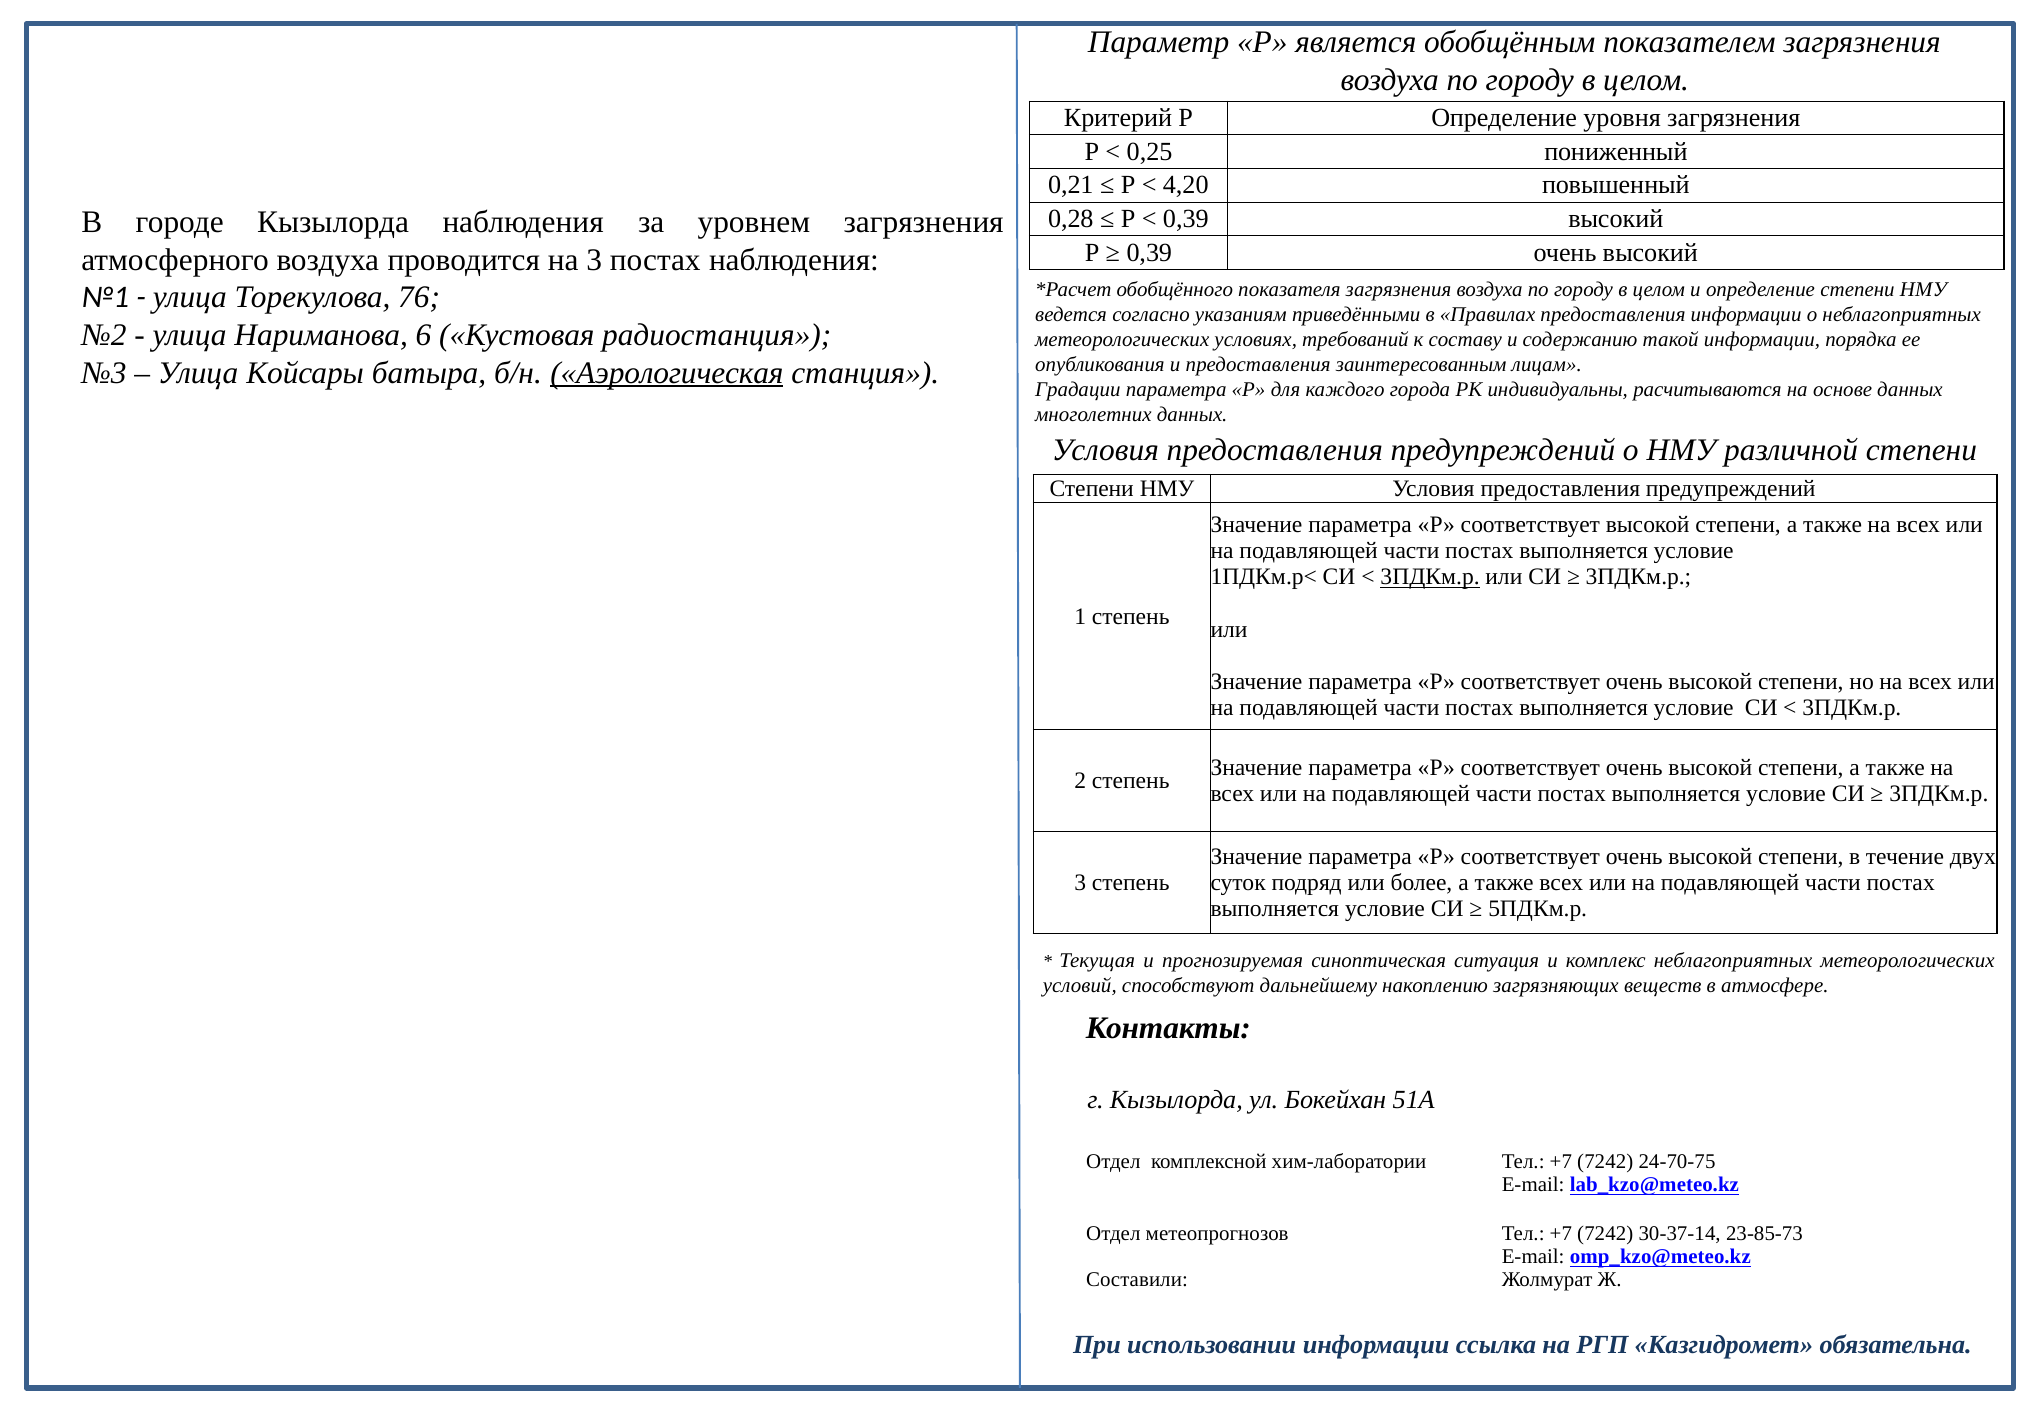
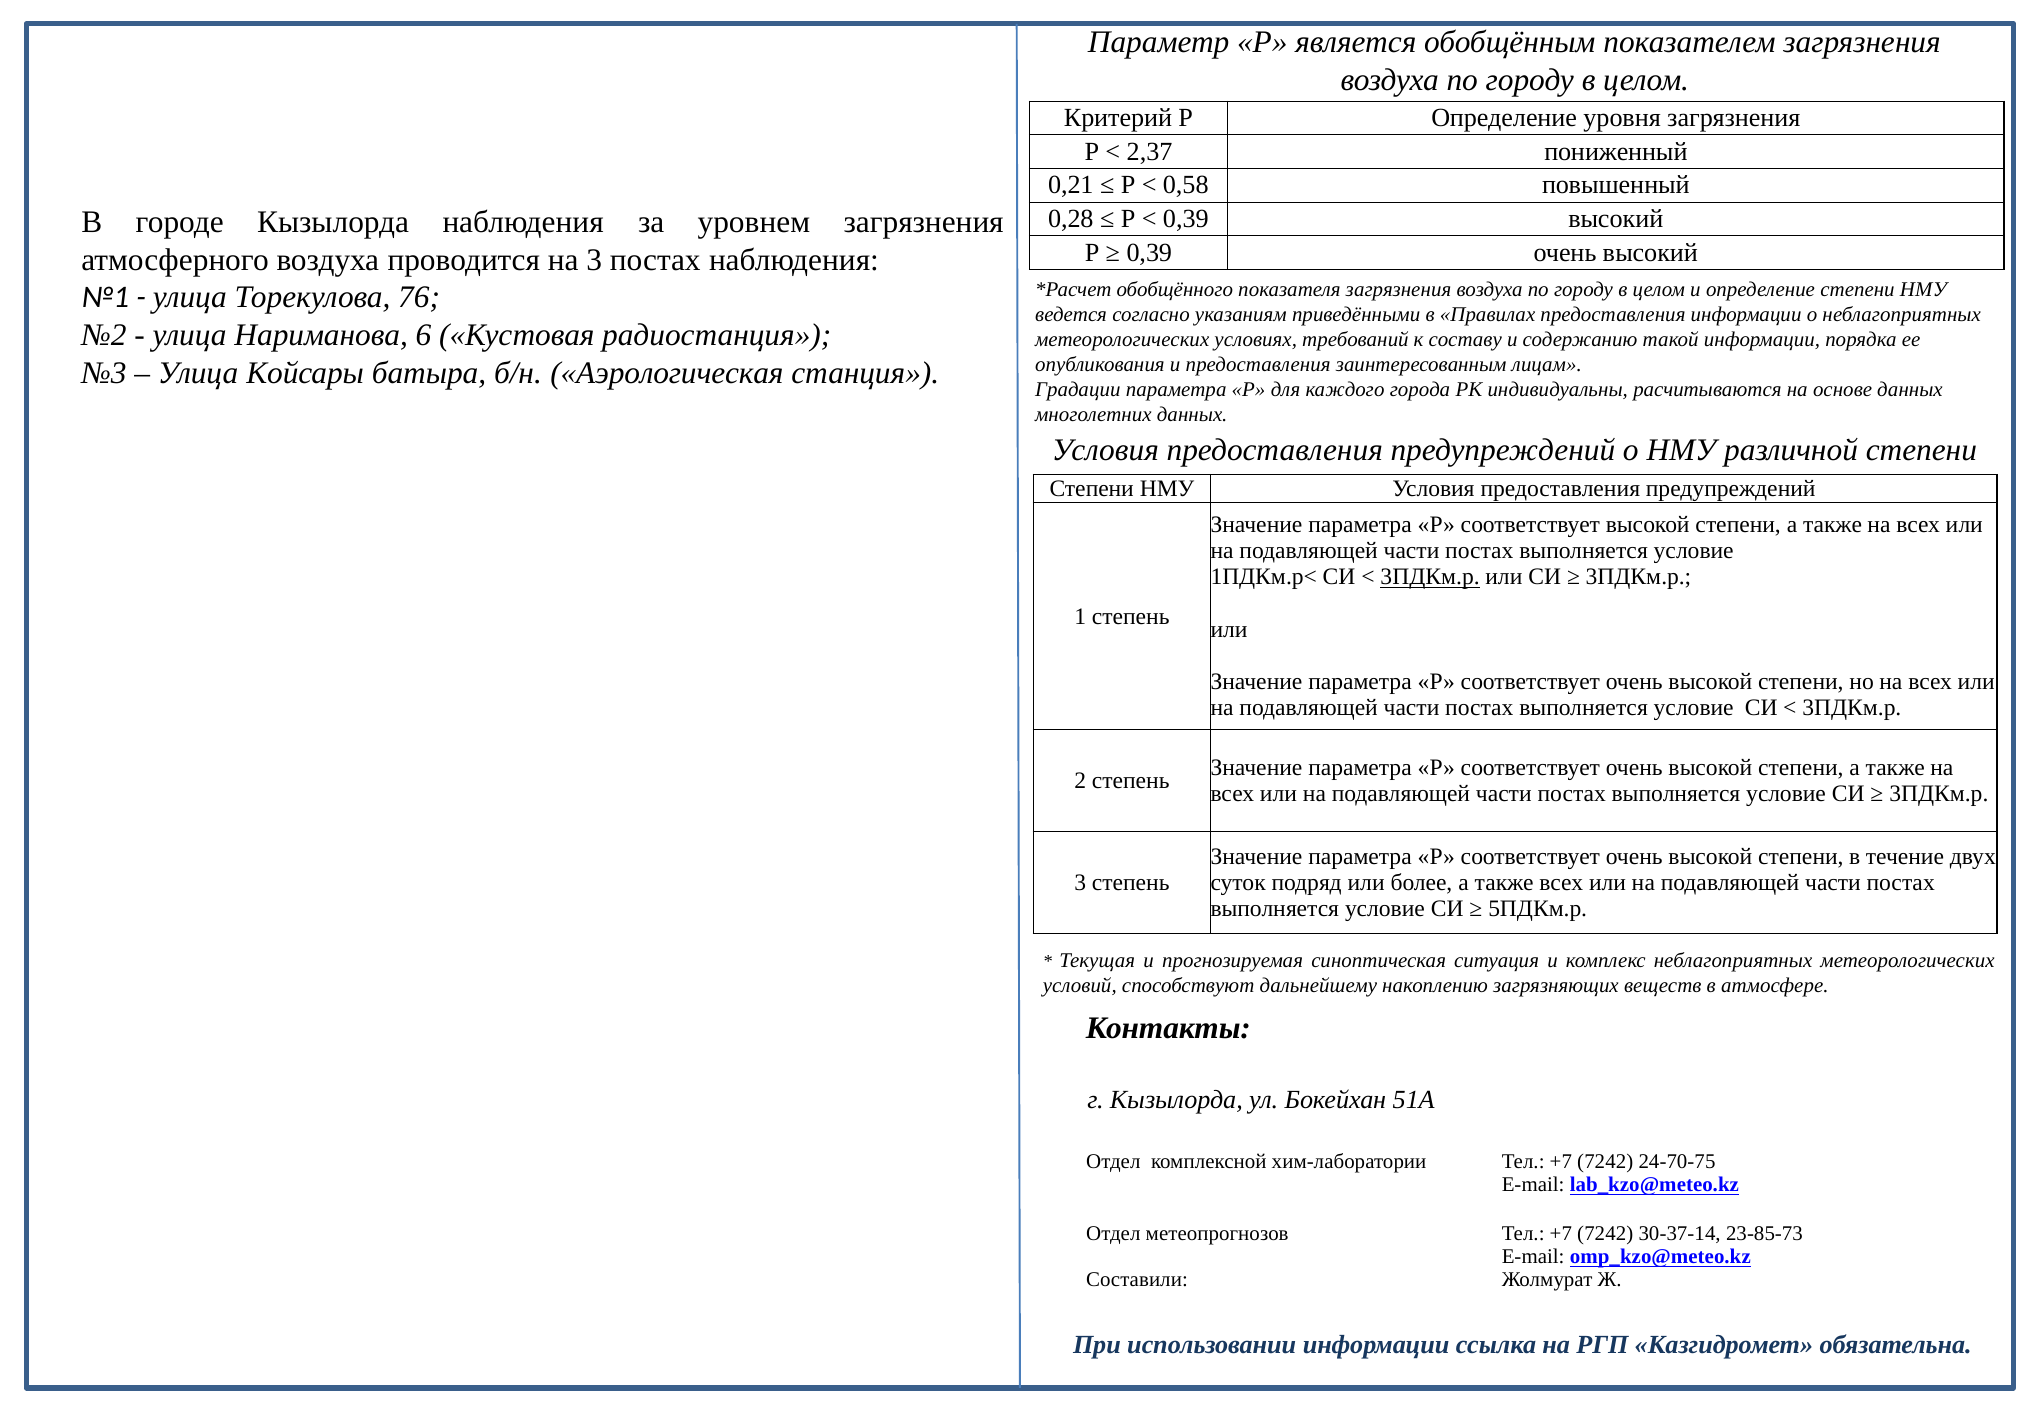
0,25: 0,25 -> 2,37
4,20: 4,20 -> 0,58
Аэрологическая underline: present -> none
